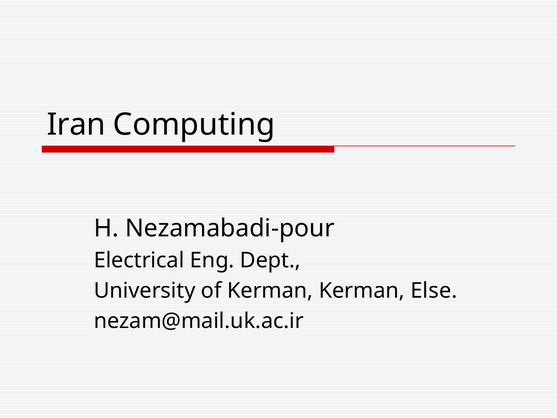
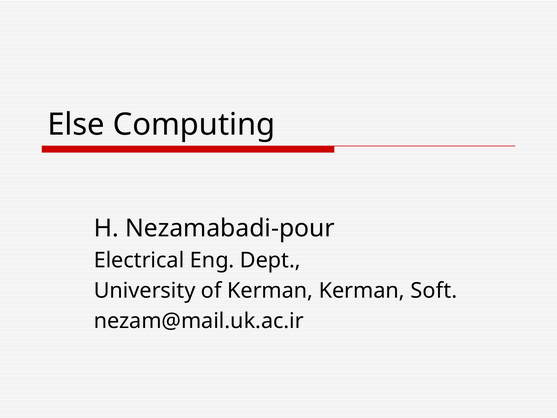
Iran: Iran -> Else
Else: Else -> Soft
